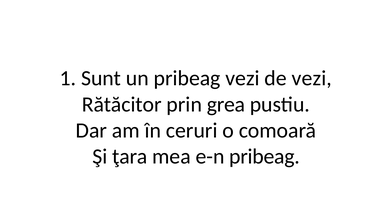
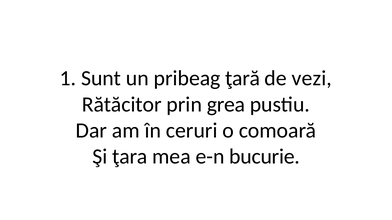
pribeag vezi: vezi -> ţară
e-n pribeag: pribeag -> bucurie
